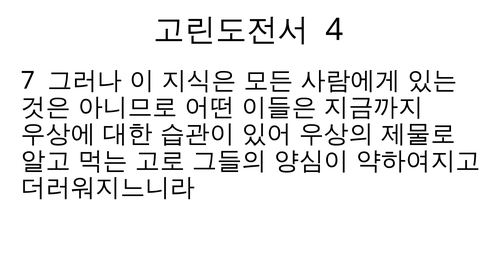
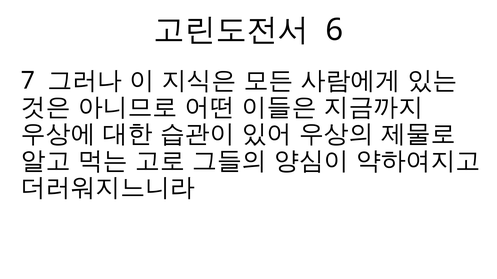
4: 4 -> 6
